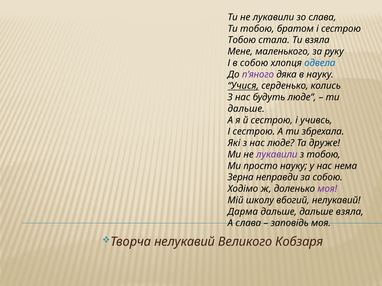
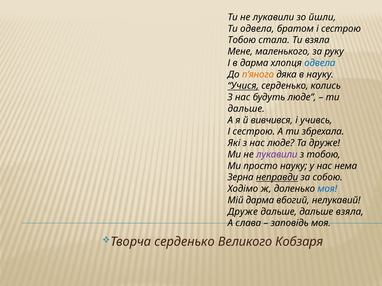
зо слава: слава -> йшли
Ти тобою: тобою -> одвела
в собою: собою -> дарма
п’яного colour: purple -> orange
й сестрою: сестрою -> вивчився
неправди underline: none -> present
моя at (327, 189) colour: purple -> blue
Мій школу: школу -> дарма
Дарма at (243, 212): Дарма -> Друже
Творча нелукавий: нелукавий -> серденько
